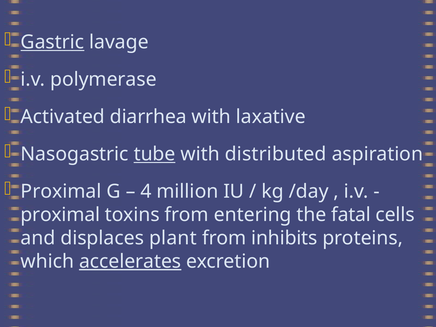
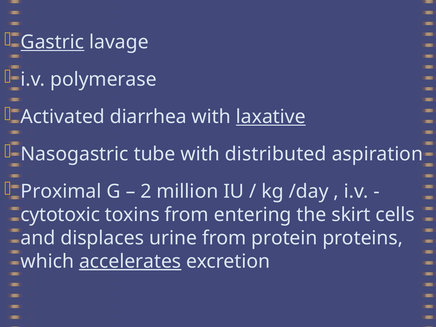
laxative underline: none -> present
tube underline: present -> none
4: 4 -> 2
proximal at (60, 215): proximal -> cytotoxic
fatal: fatal -> skirt
plant: plant -> urine
inhibits: inhibits -> protein
